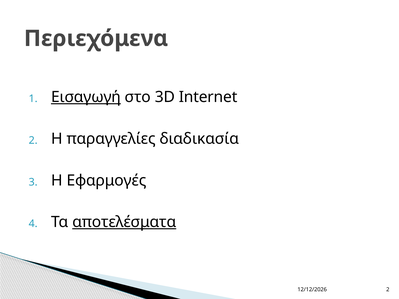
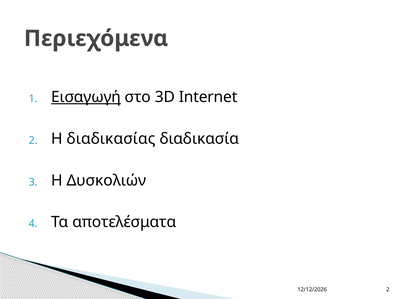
παραγγελίες: παραγγελίες -> διαδικασίας
Εφαρμογές: Εφαρμογές -> Δυσκολιών
αποτελέσματα underline: present -> none
